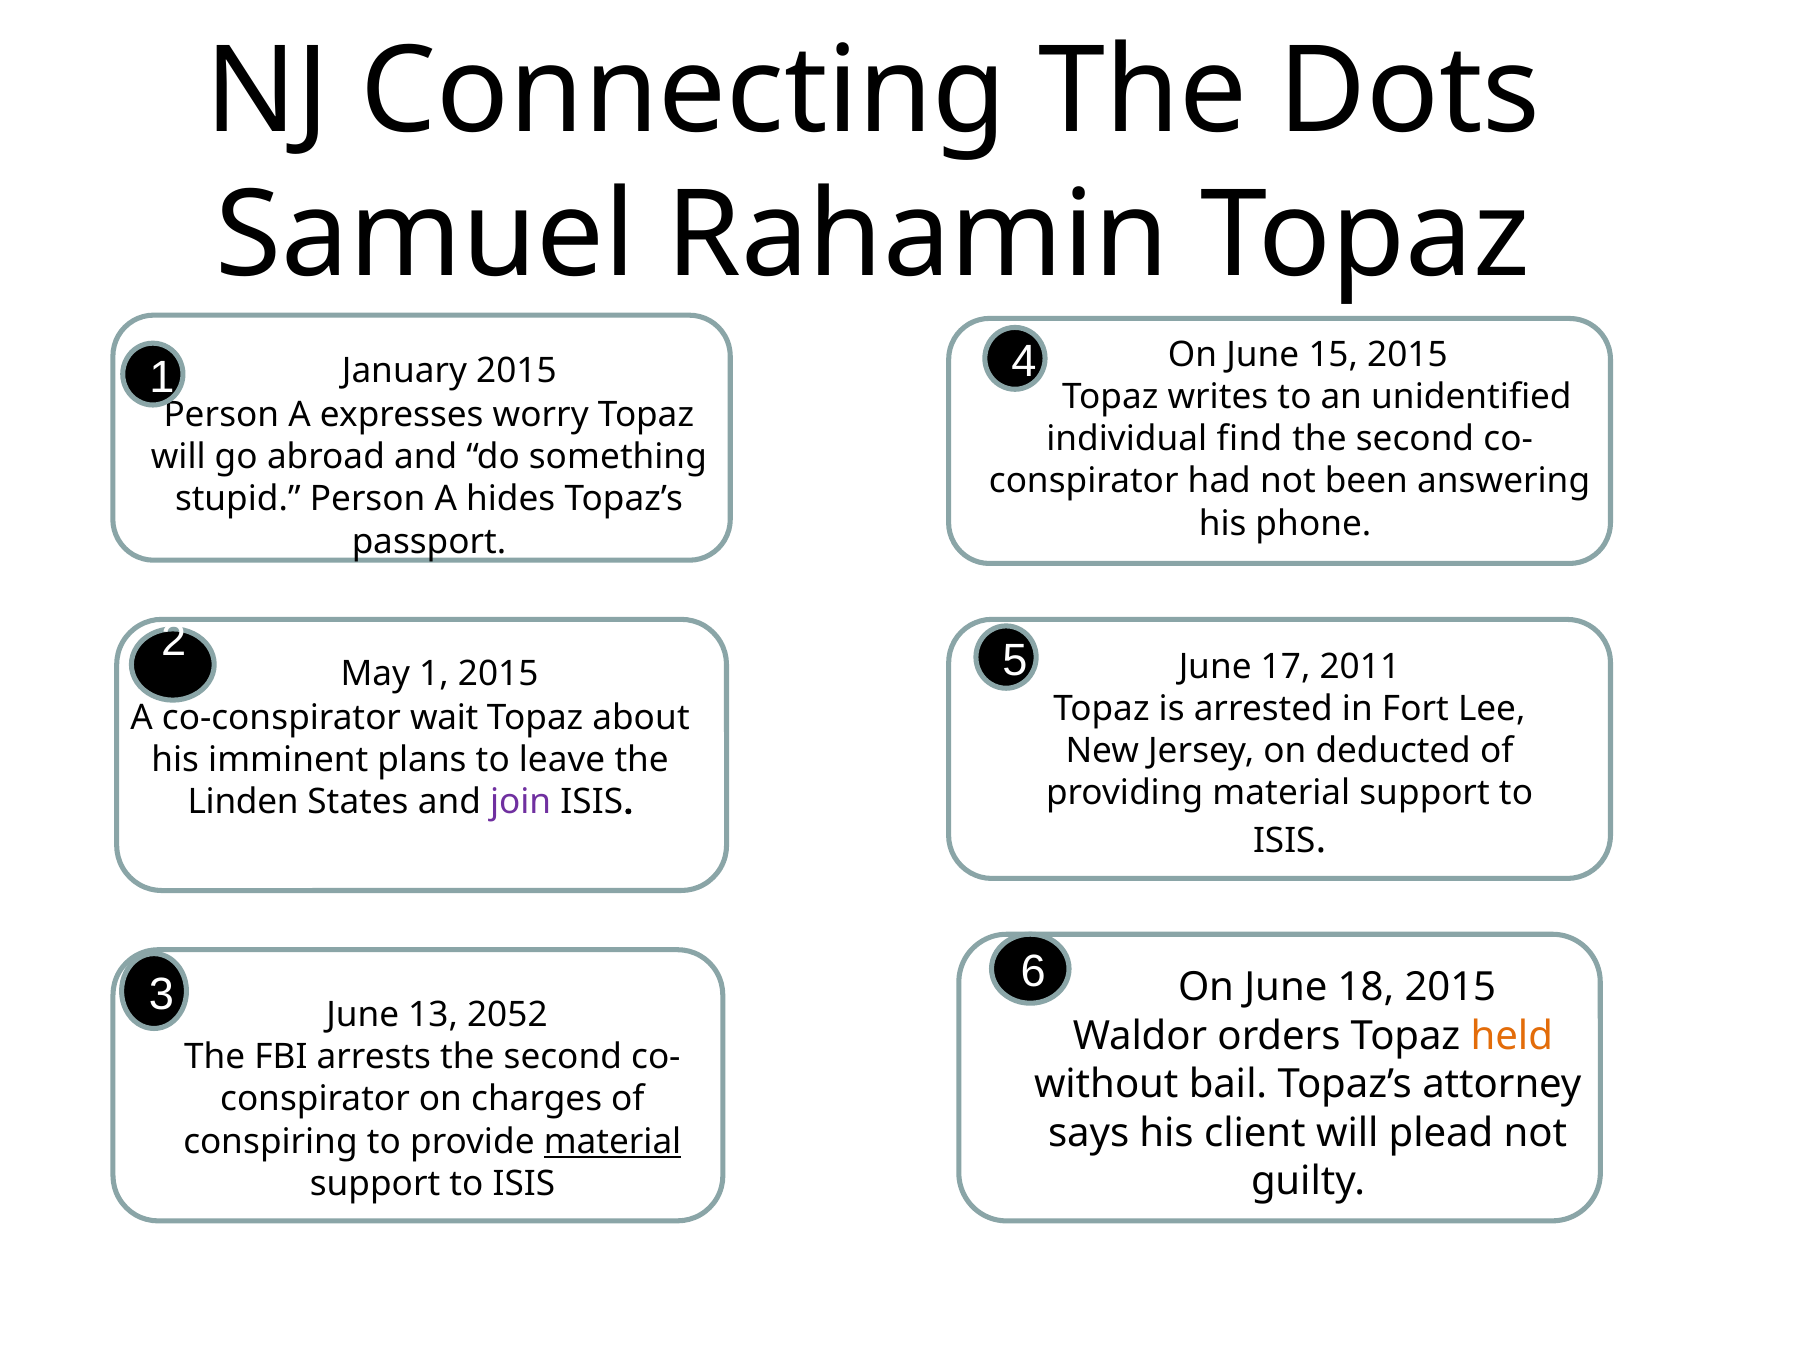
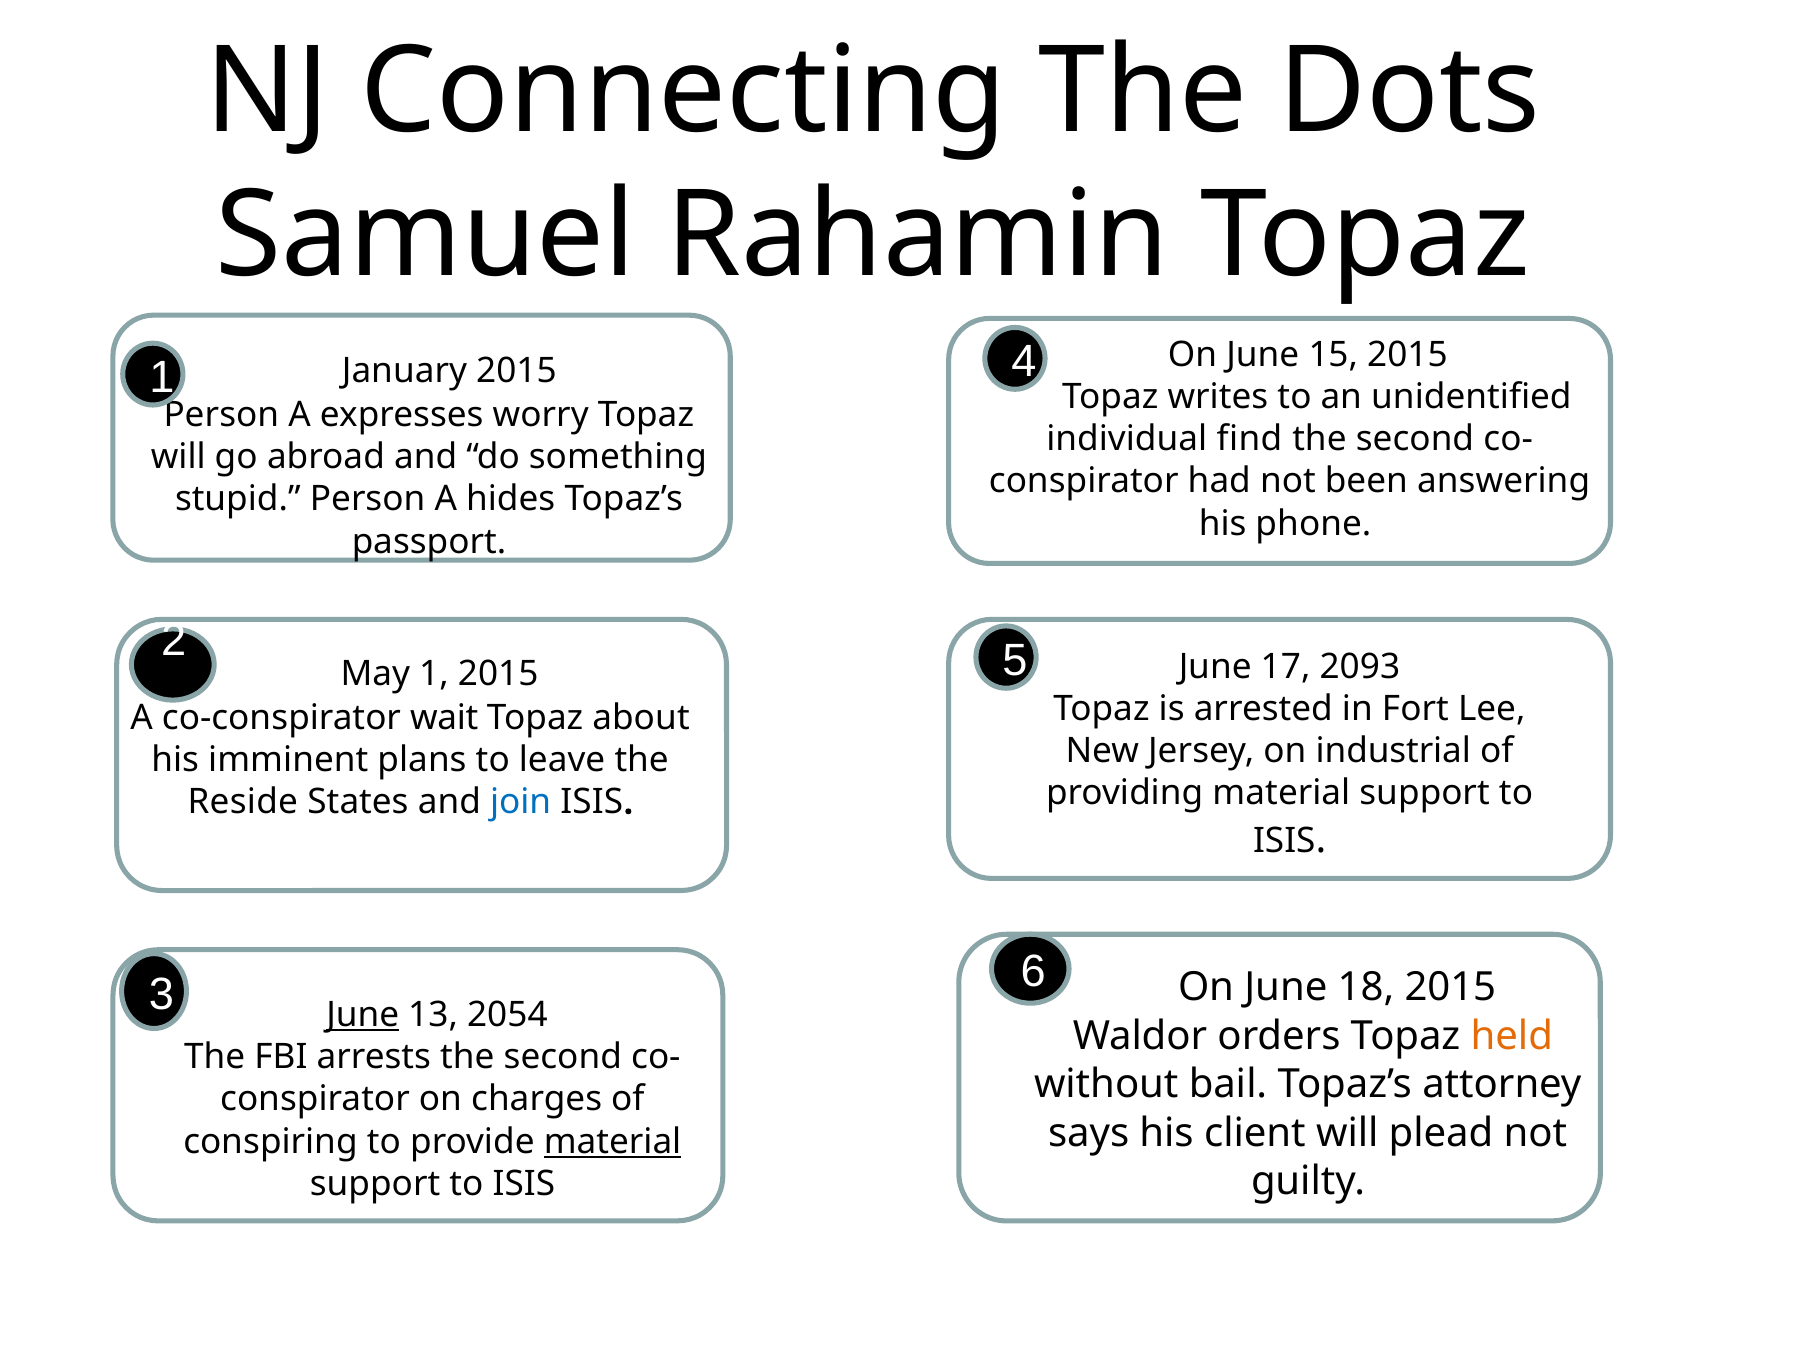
2011: 2011 -> 2093
deducted: deducted -> industrial
Linden: Linden -> Reside
join colour: purple -> blue
June at (363, 1014) underline: none -> present
2052: 2052 -> 2054
